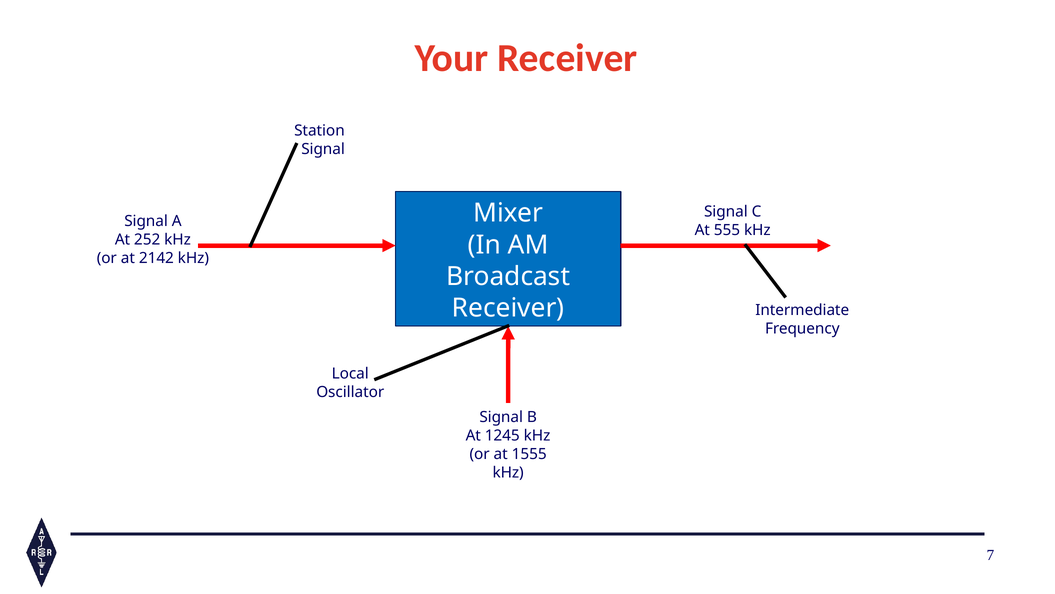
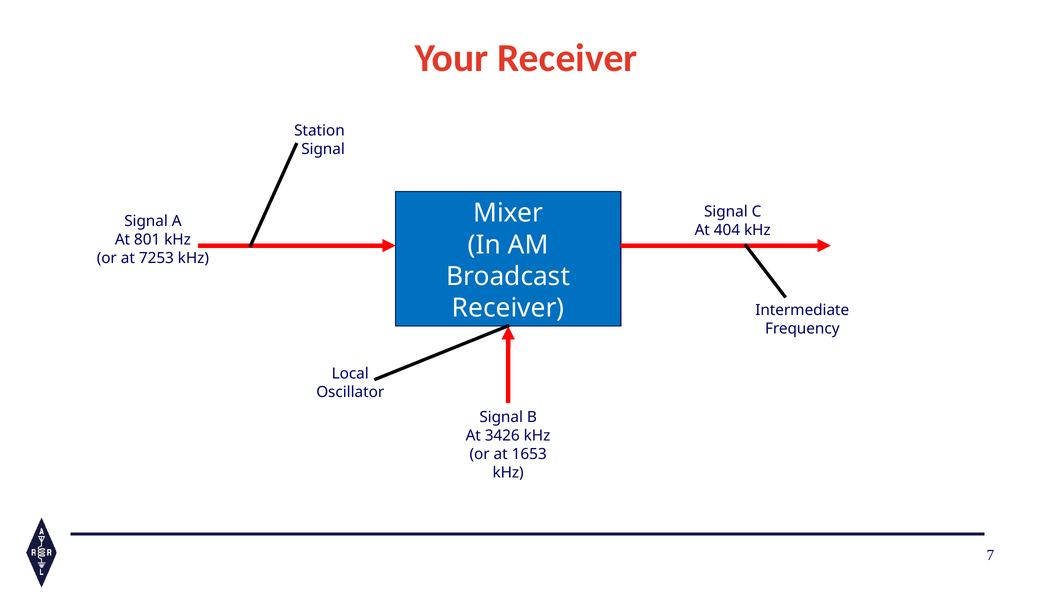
555: 555 -> 404
252: 252 -> 801
2142: 2142 -> 7253
1245: 1245 -> 3426
1555: 1555 -> 1653
